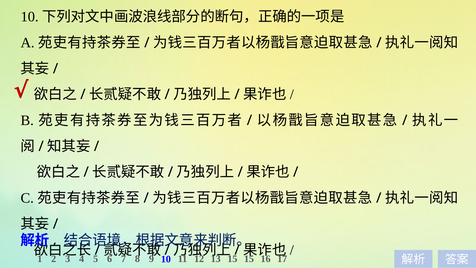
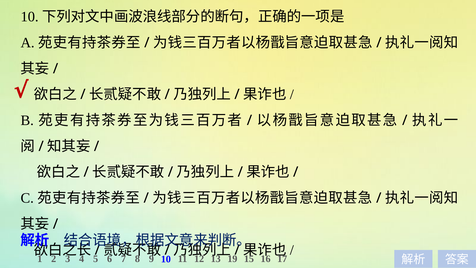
15 at (232, 259): 15 -> 19
